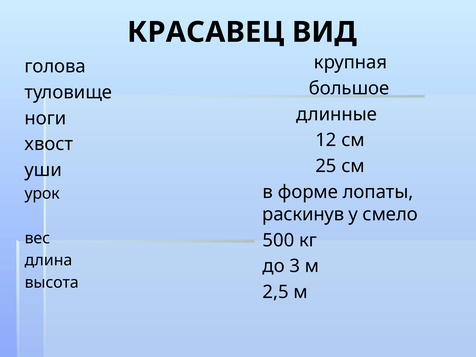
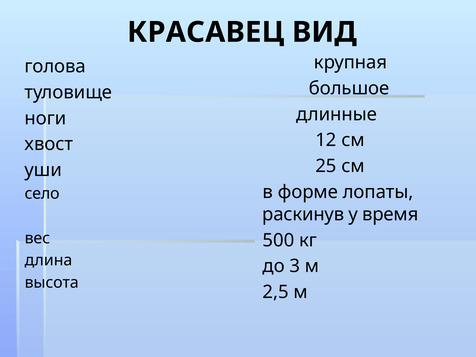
урок: урок -> село
смело: смело -> время
